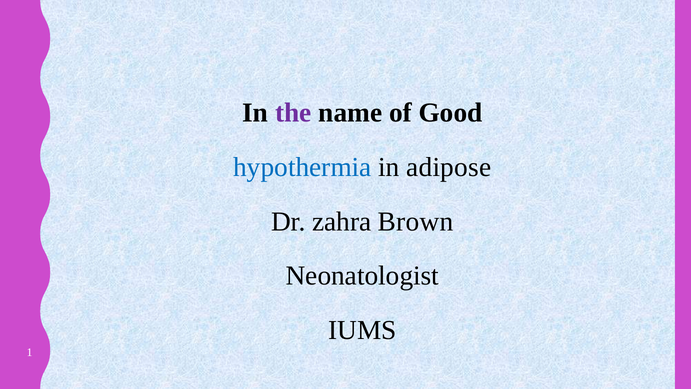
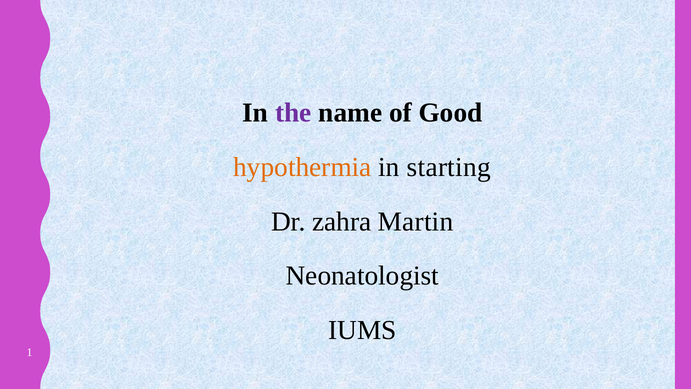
hypothermia colour: blue -> orange
adipose: adipose -> starting
Brown: Brown -> Martin
